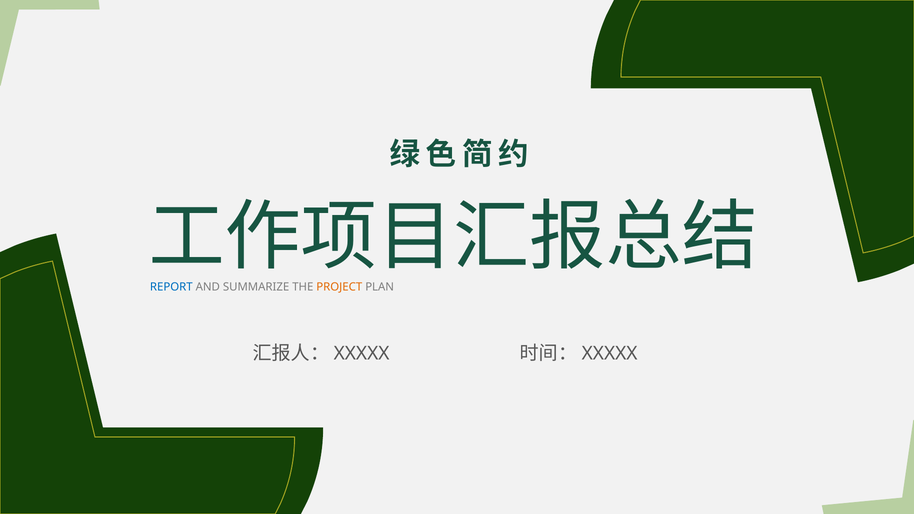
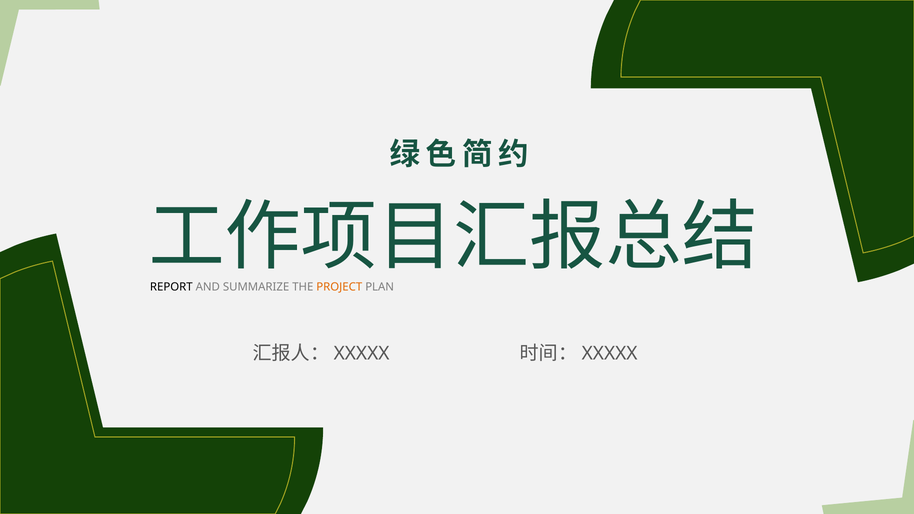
REPORT colour: blue -> black
